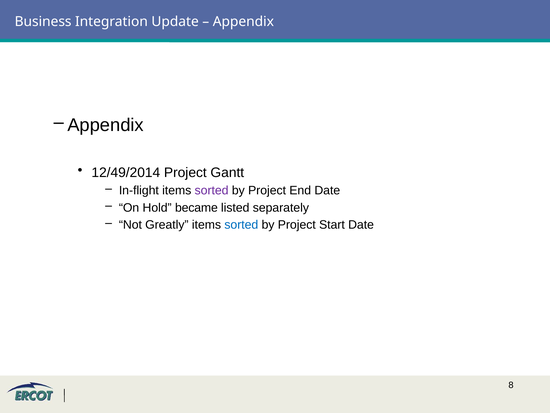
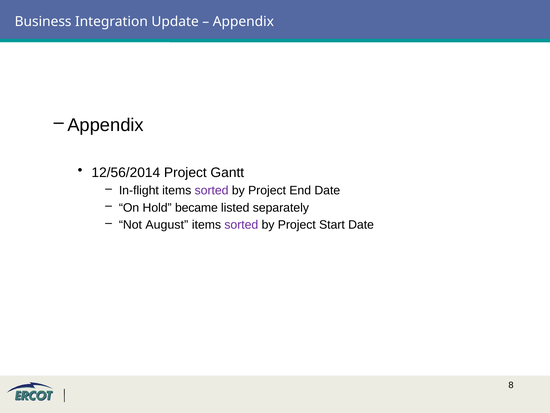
12/49/2014: 12/49/2014 -> 12/56/2014
Greatly: Greatly -> August
sorted at (241, 225) colour: blue -> purple
